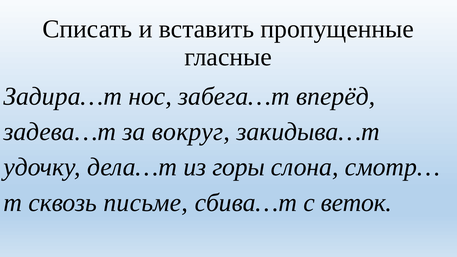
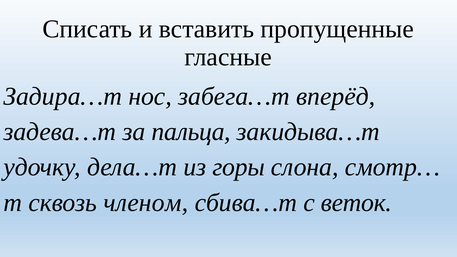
вокруг: вокруг -> пальца
письме: письме -> членом
